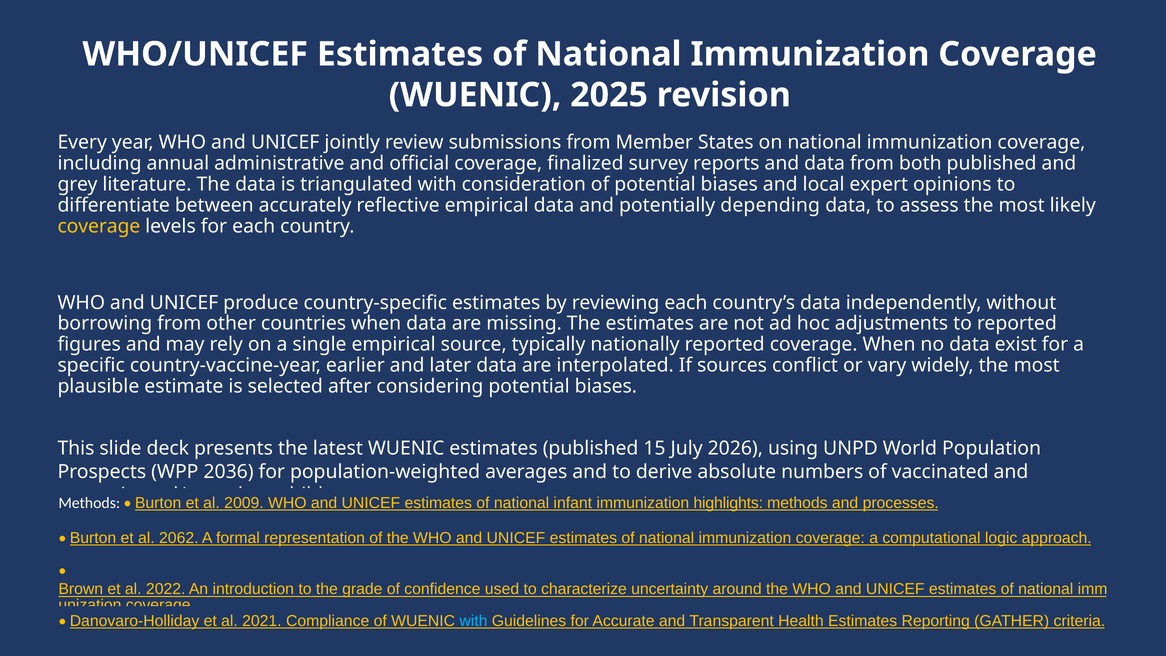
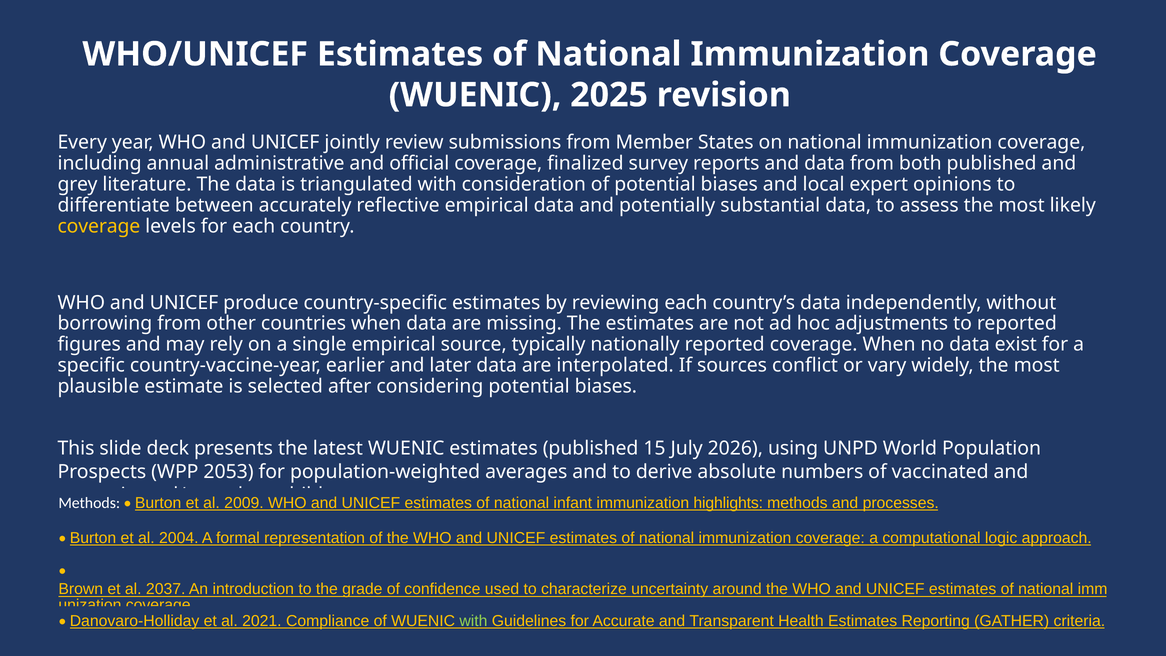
depending: depending -> substantial
2036: 2036 -> 2053
2062: 2062 -> 2004
2022: 2022 -> 2037
with at (473, 621) colour: light blue -> light green
